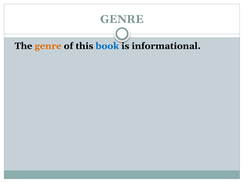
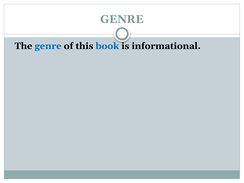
genre at (48, 46) colour: orange -> blue
